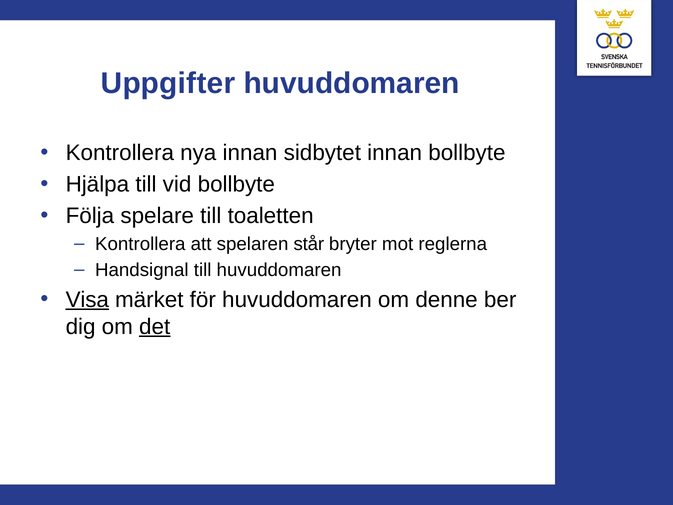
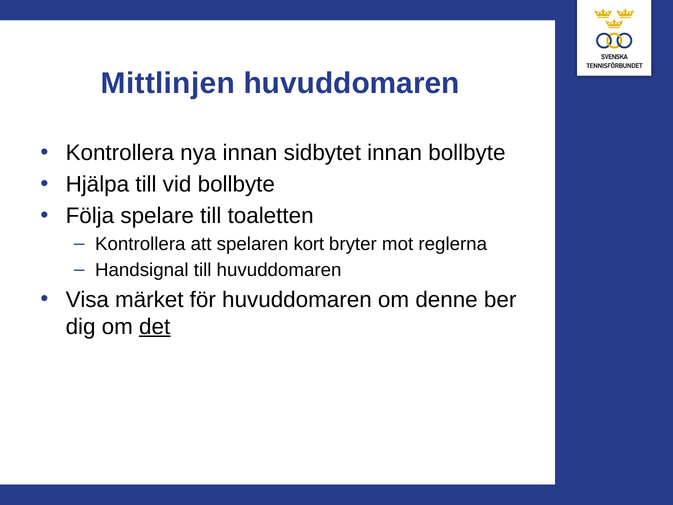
Uppgifter: Uppgifter -> Mittlinjen
står: står -> kort
Visa underline: present -> none
